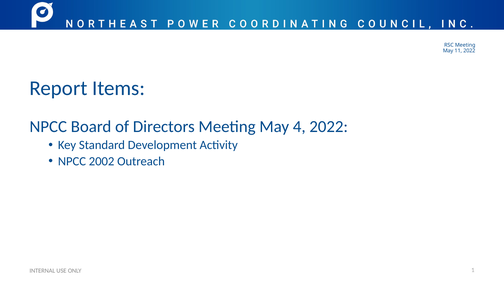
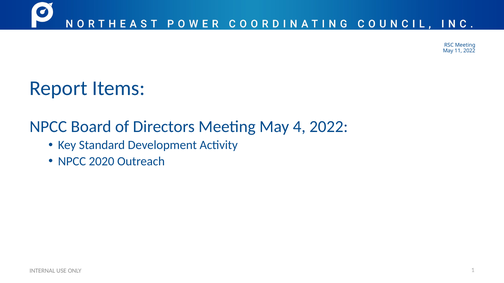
2002: 2002 -> 2020
